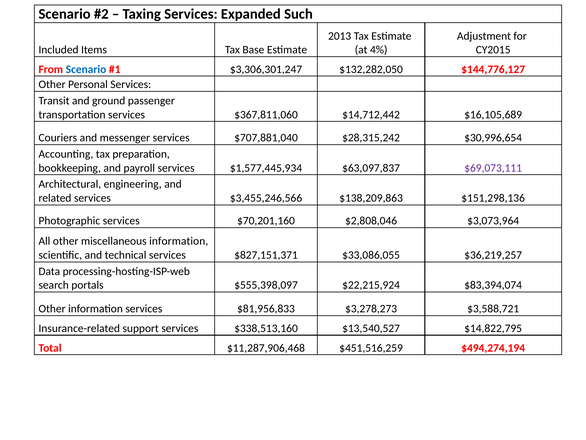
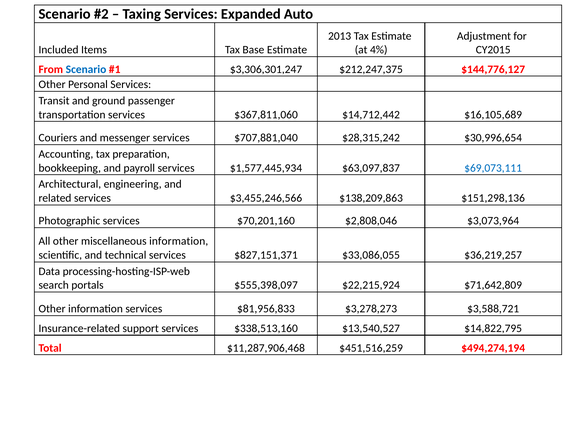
Such: Such -> Auto
$132,282,050: $132,282,050 -> $212,247,375
$69,073,111 colour: purple -> blue
$83,394,074: $83,394,074 -> $71,642,809
